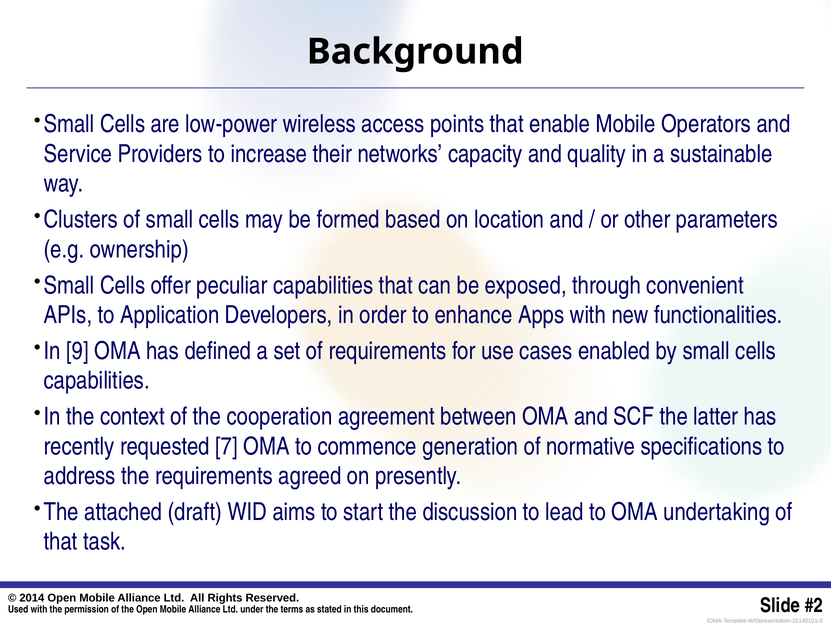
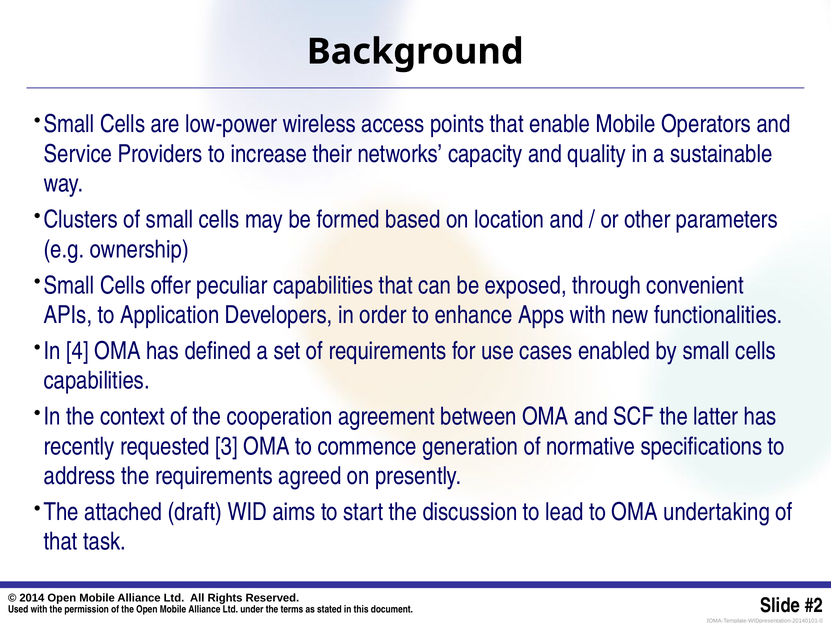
9: 9 -> 4
7: 7 -> 3
